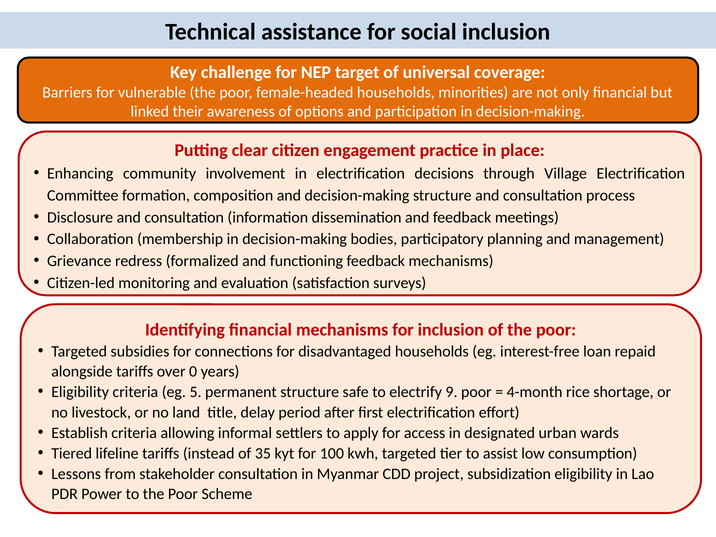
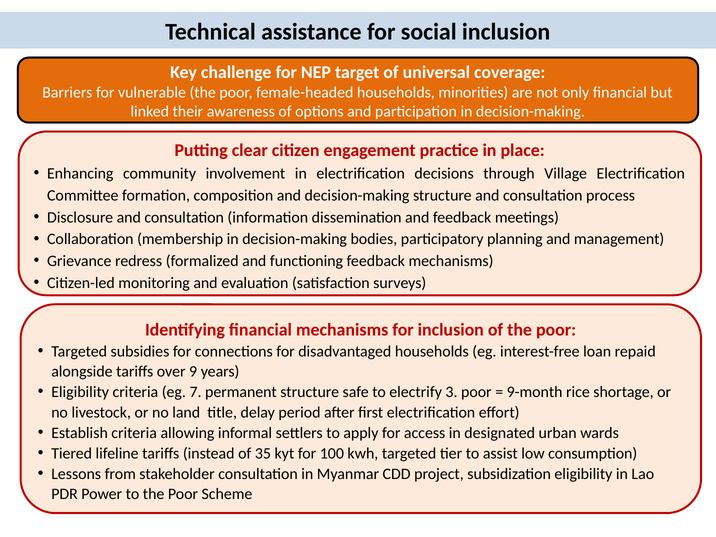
0: 0 -> 9
5: 5 -> 7
9: 9 -> 3
4-month: 4-month -> 9-month
